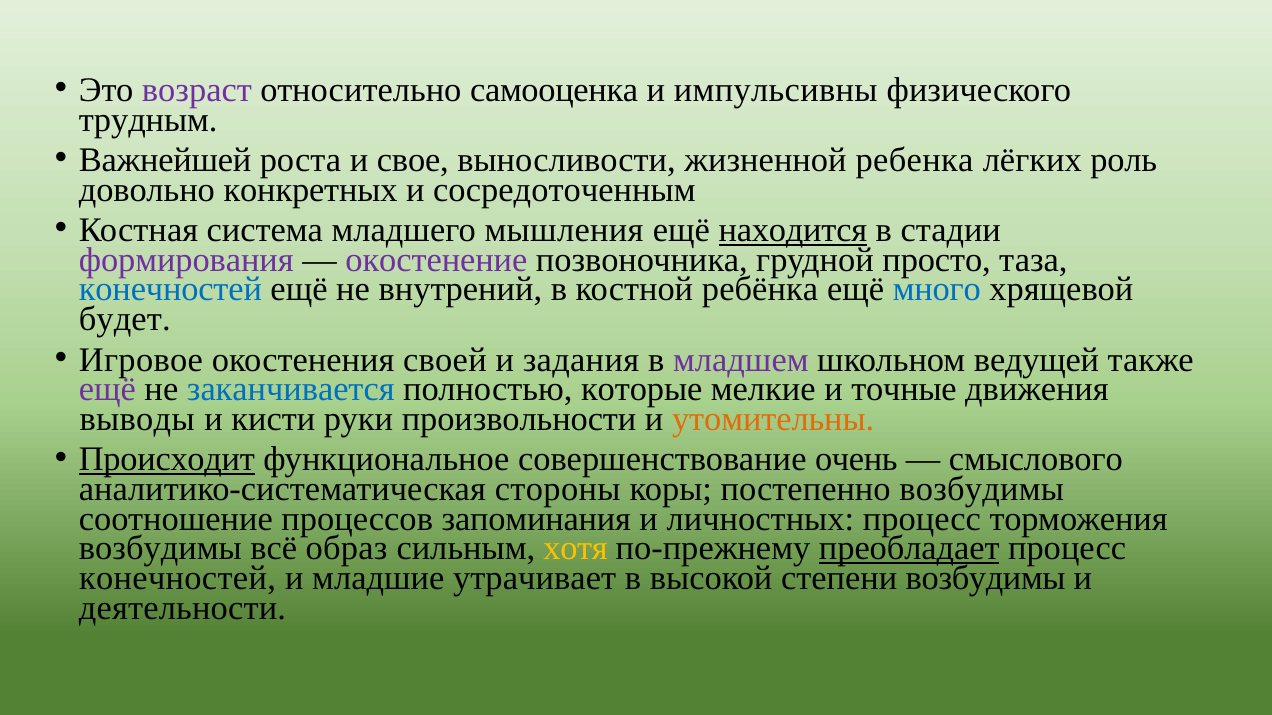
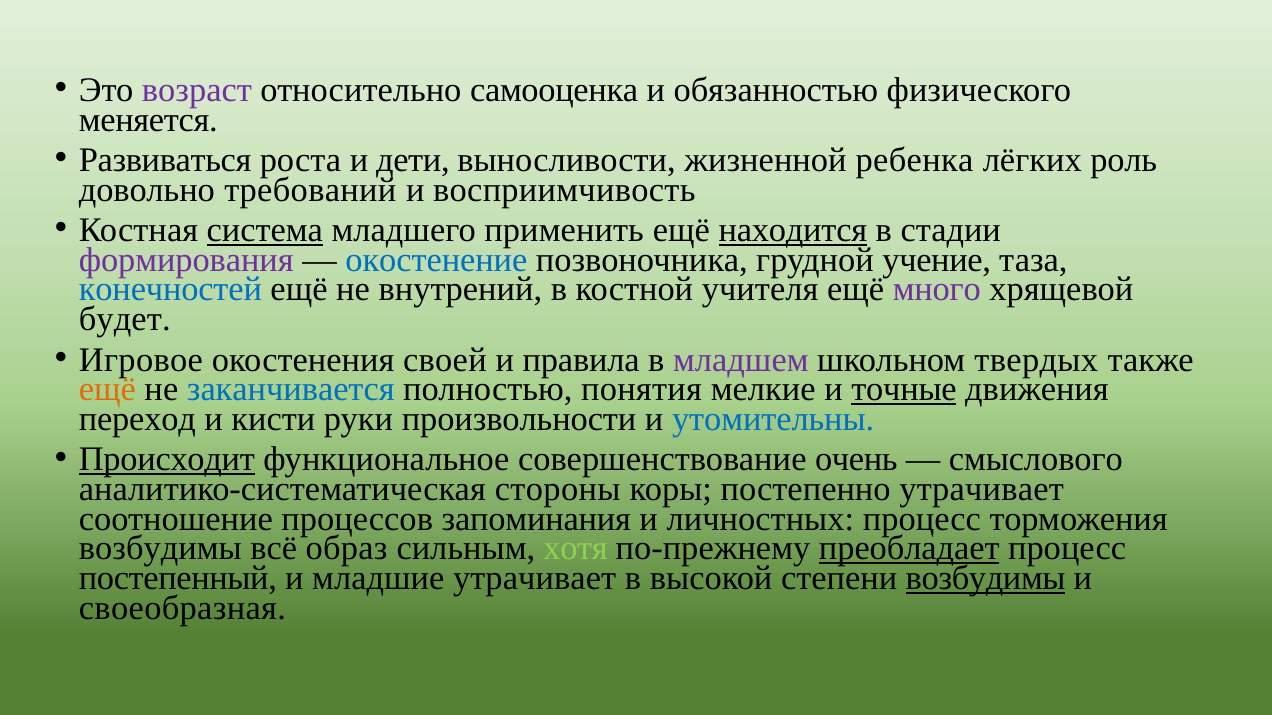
импульсивны: импульсивны -> обязанностью
трудным: трудным -> меняется
Важнейшей: Важнейшей -> Развиваться
свое: свое -> дети
конкретных: конкретных -> требований
сосредоточенным: сосредоточенным -> восприимчивость
система underline: none -> present
мышления: мышления -> применить
окостенение colour: purple -> blue
просто: просто -> учение
ребёнка: ребёнка -> учителя
много colour: blue -> purple
задания: задания -> правила
ведущей: ведущей -> твердых
ещё at (107, 390) colour: purple -> orange
которые: которые -> понятия
точные underline: none -> present
выводы: выводы -> переход
утомительны colour: orange -> blue
постепенно возбудимы: возбудимы -> утрачивает
хотя colour: yellow -> light green
конечностей at (178, 579): конечностей -> постепенный
возбудимы at (986, 579) underline: none -> present
деятельности: деятельности -> своеобразная
